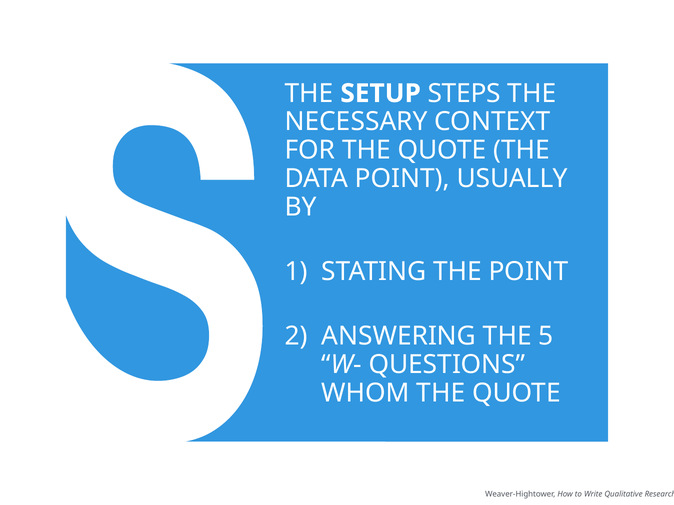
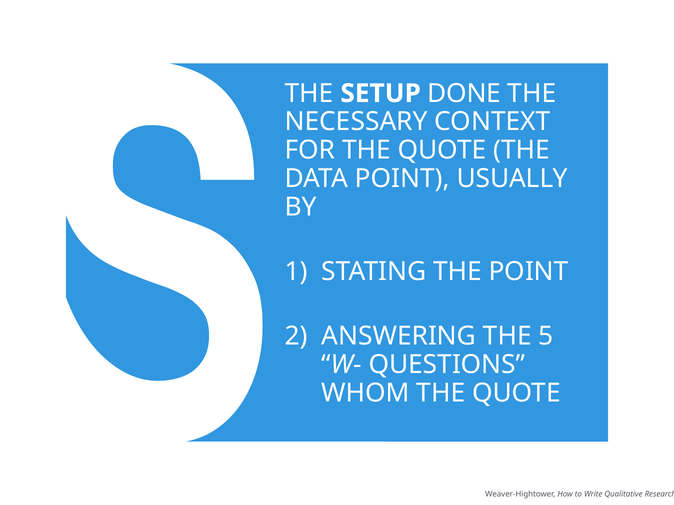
STEPS: STEPS -> DONE
